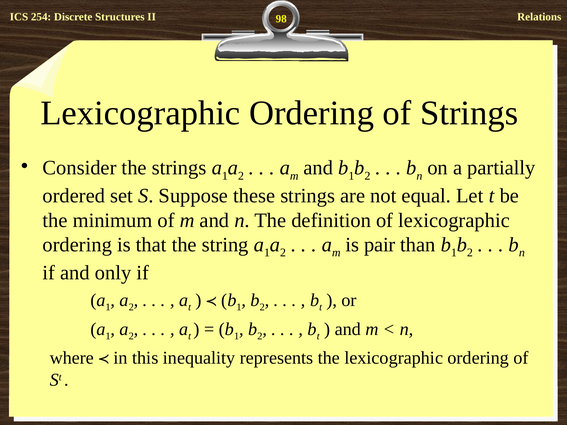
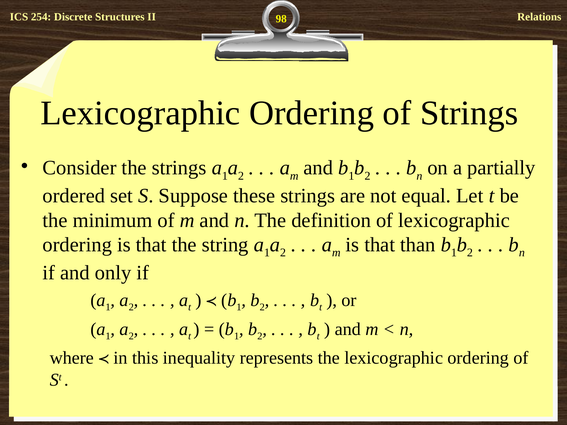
m is pair: pair -> that
